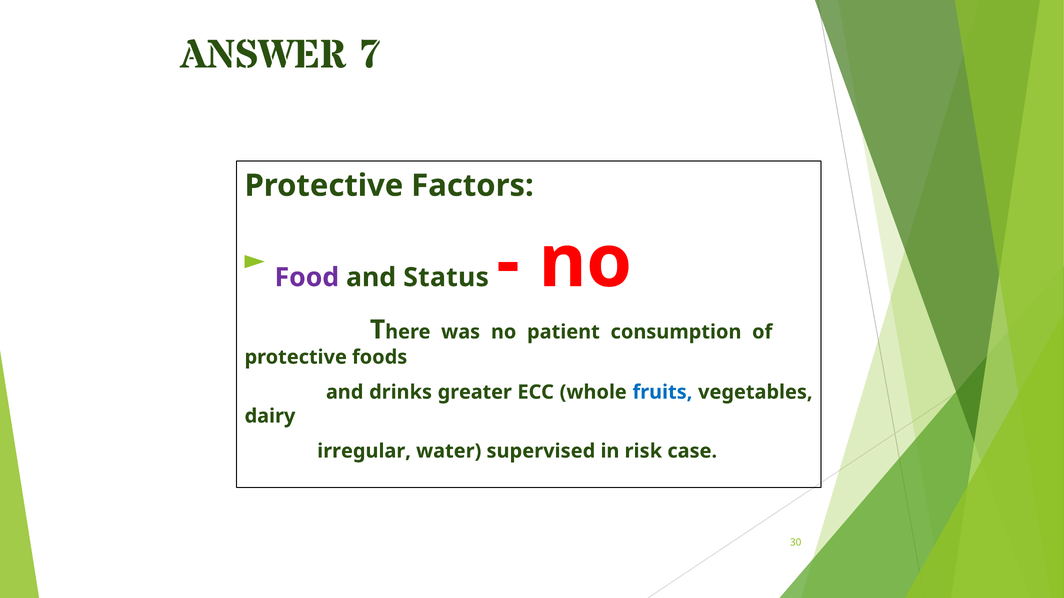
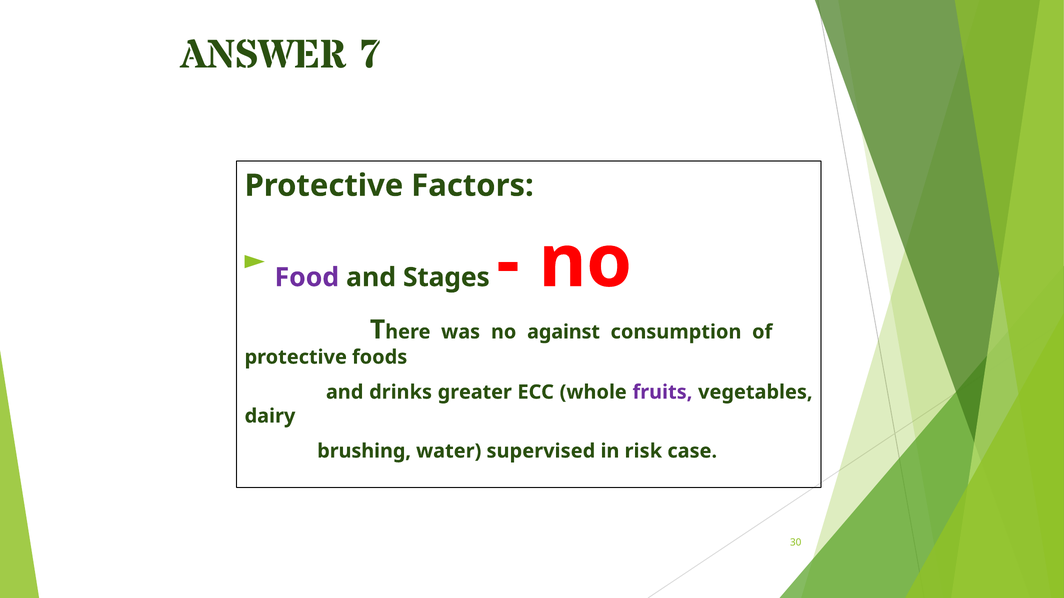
Status: Status -> Stages
patient: patient -> against
fruits colour: blue -> purple
irregular: irregular -> brushing
